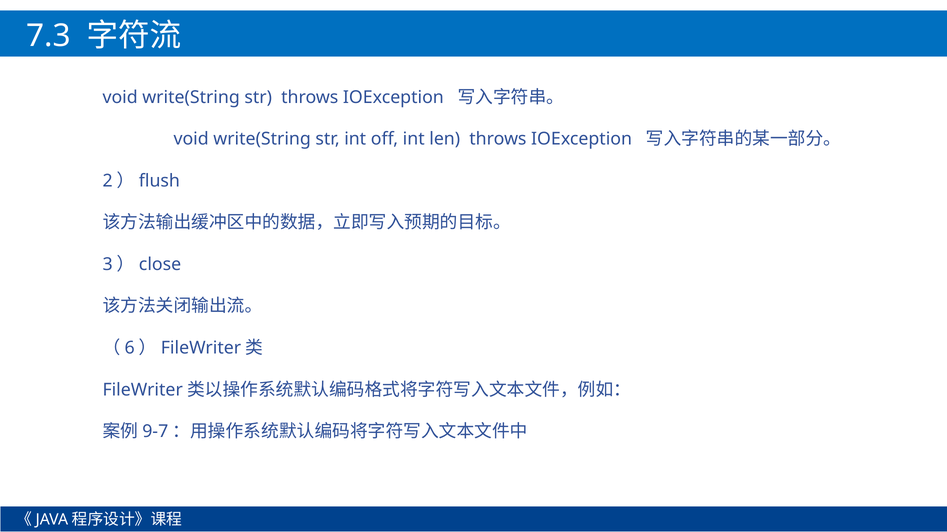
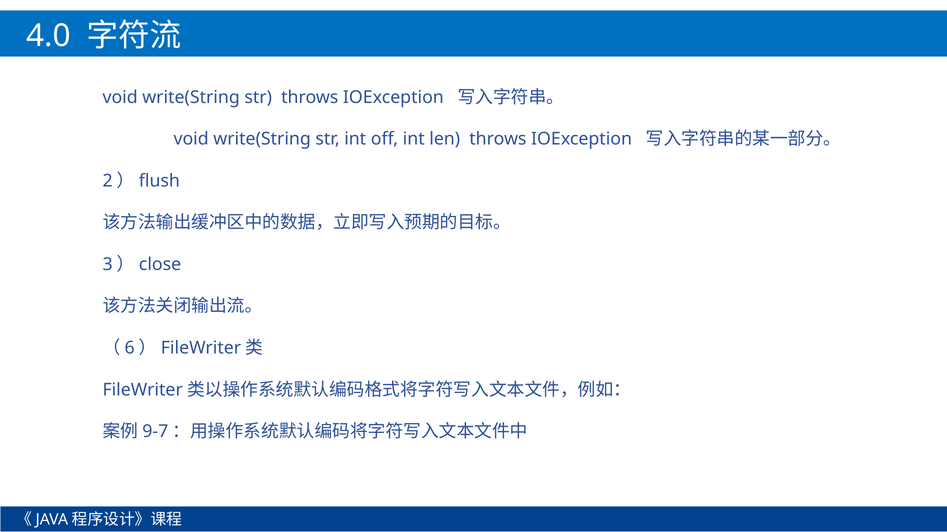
7.3: 7.3 -> 4.0
